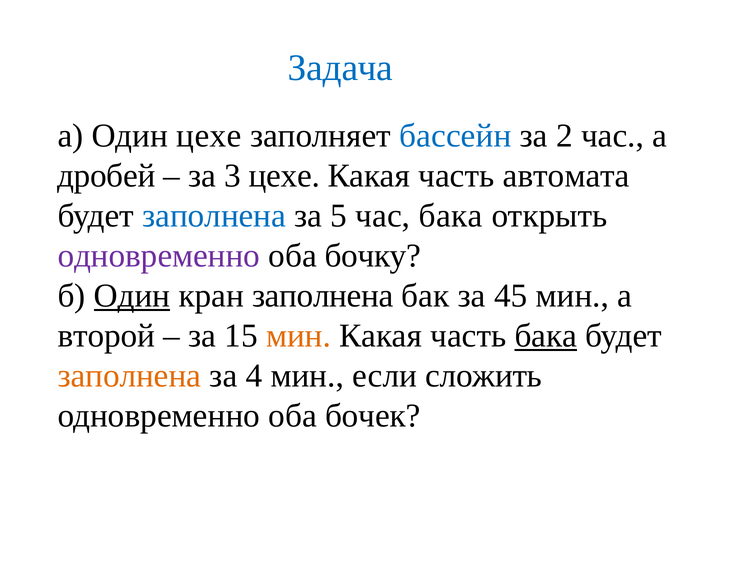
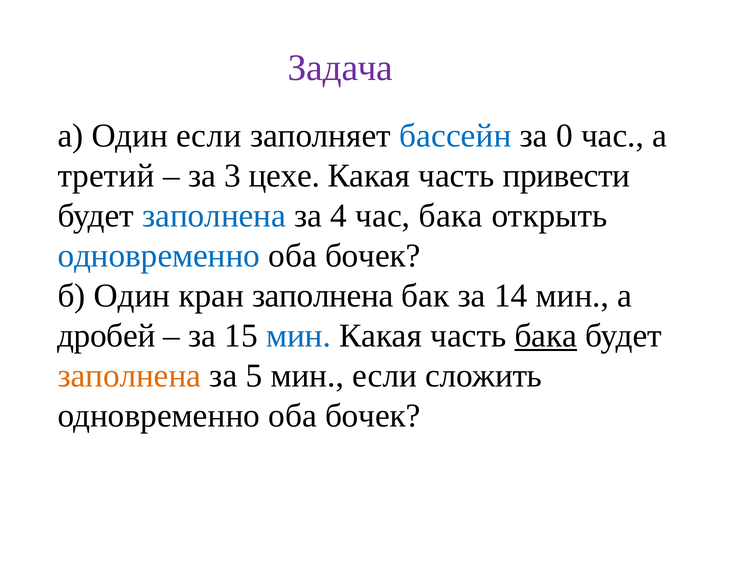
Задача colour: blue -> purple
Один цехе: цехе -> если
2: 2 -> 0
дробей: дробей -> третий
автомата: автомата -> привести
5: 5 -> 4
одновременно at (159, 256) colour: purple -> blue
бочку at (373, 256): бочку -> бочек
Один at (132, 296) underline: present -> none
45: 45 -> 14
второй: второй -> дробей
мин at (299, 336) colour: orange -> blue
4: 4 -> 5
